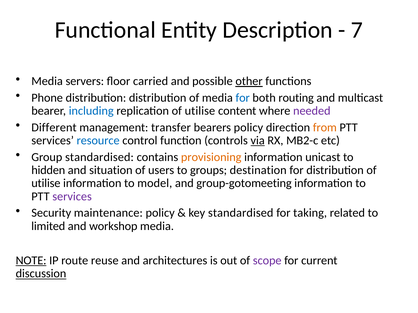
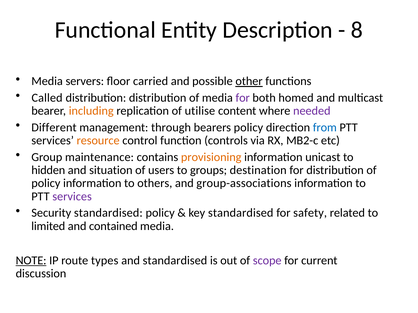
7: 7 -> 8
Phone: Phone -> Called
for at (243, 98) colour: blue -> purple
routing: routing -> homed
including colour: blue -> orange
transfer: transfer -> through
from colour: orange -> blue
resource colour: blue -> orange
via underline: present -> none
Group standardised: standardised -> maintenance
utilise at (46, 184): utilise -> policy
model: model -> others
group-gotomeeting: group-gotomeeting -> group-associations
Security maintenance: maintenance -> standardised
taking: taking -> safety
workshop: workshop -> contained
reuse: reuse -> types
and architectures: architectures -> standardised
discussion underline: present -> none
